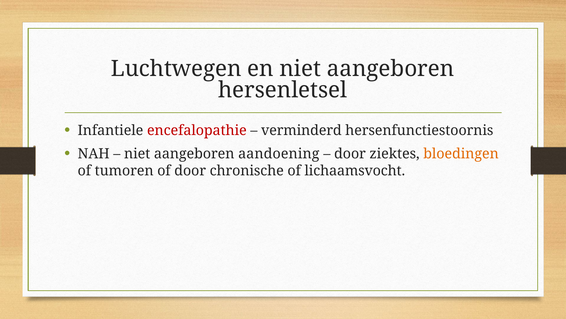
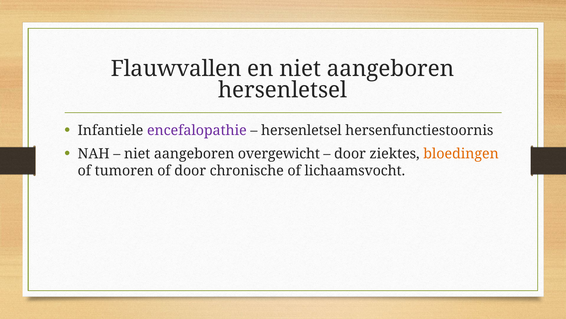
Luchtwegen: Luchtwegen -> Flauwvallen
encefalopathie colour: red -> purple
verminderd at (301, 130): verminderd -> hersenletsel
aandoening: aandoening -> overgewicht
